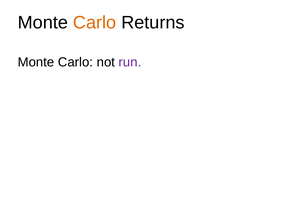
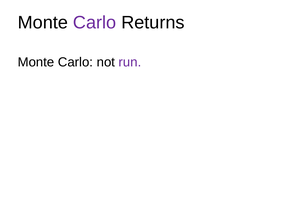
Carlo at (95, 22) colour: orange -> purple
